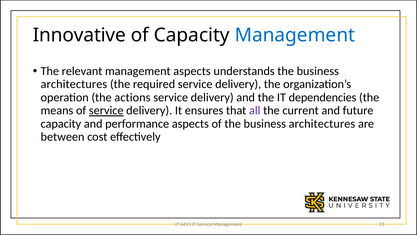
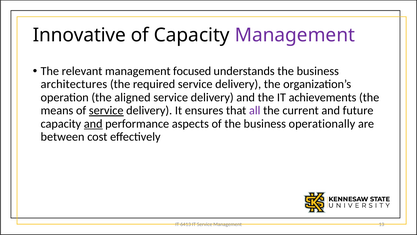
Management at (295, 35) colour: blue -> purple
management aspects: aspects -> focused
actions: actions -> aligned
dependencies: dependencies -> achievements
and at (93, 124) underline: none -> present
of the business architectures: architectures -> operationally
